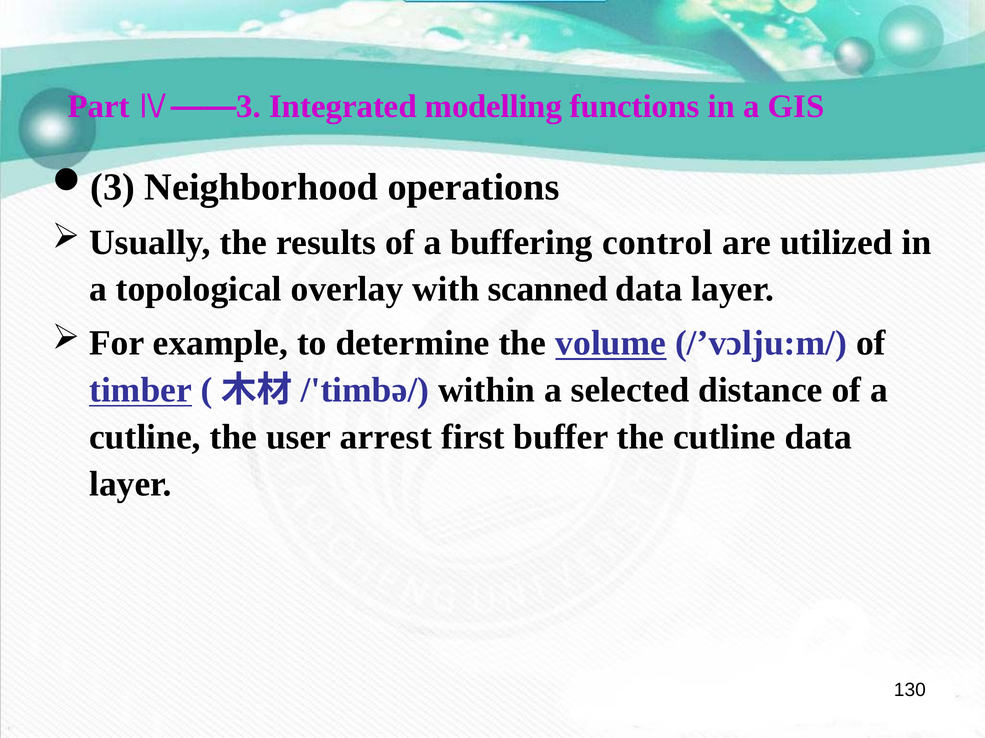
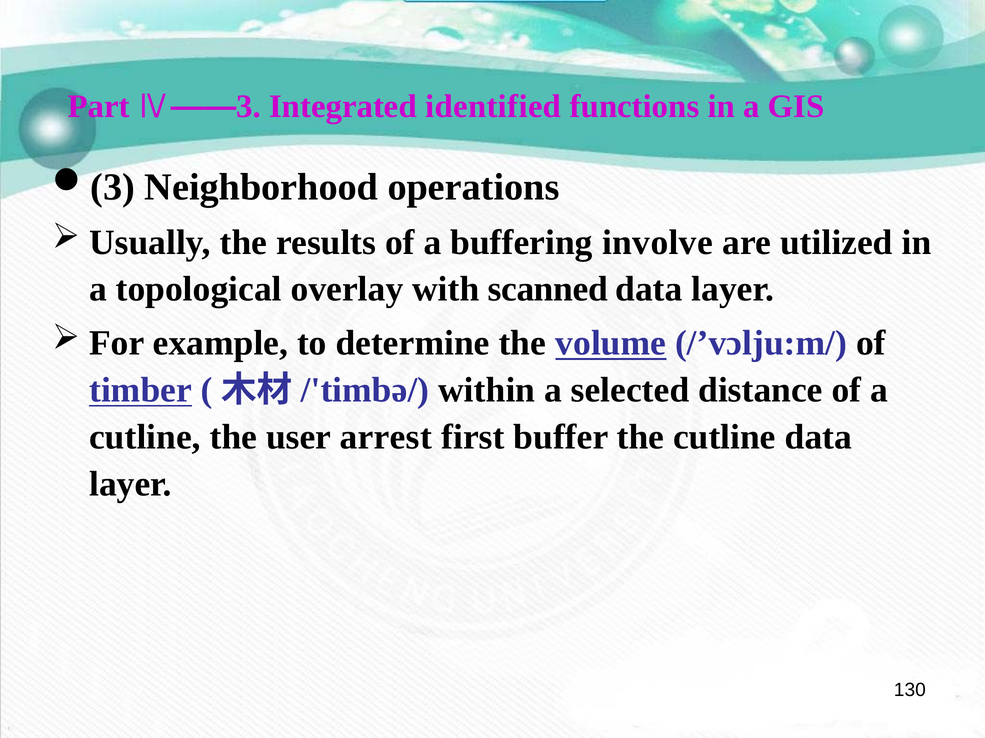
modelling: modelling -> identified
control: control -> involve
